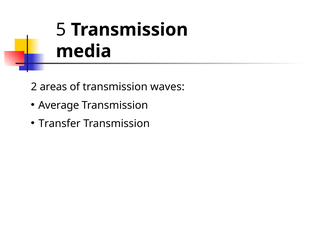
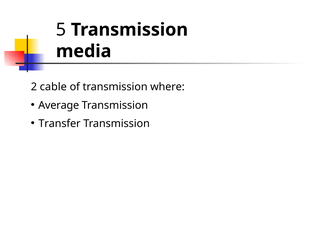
areas: areas -> cable
waves: waves -> where
